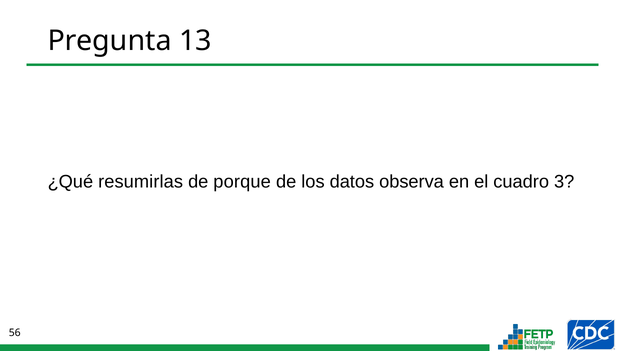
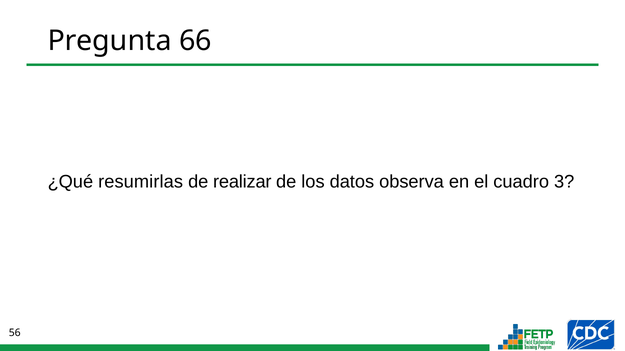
13: 13 -> 66
porque: porque -> realizar
